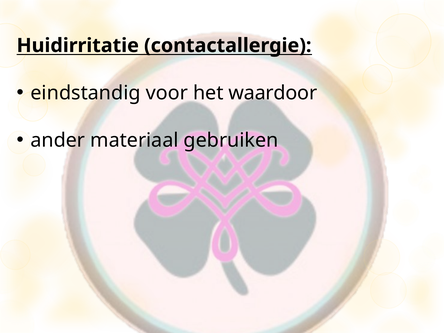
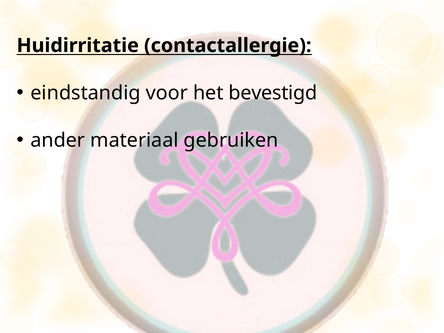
waardoor: waardoor -> bevestigd
